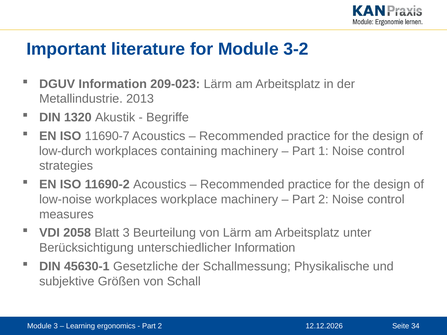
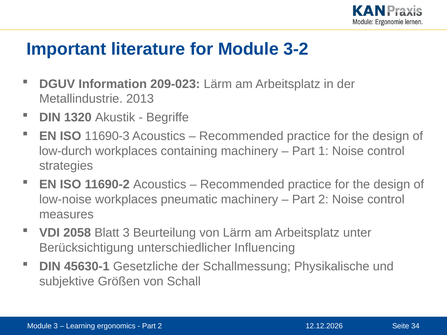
11690-7: 11690-7 -> 11690-3
workplace: workplace -> pneumatic
unterschiedlicher Information: Information -> Influencing
